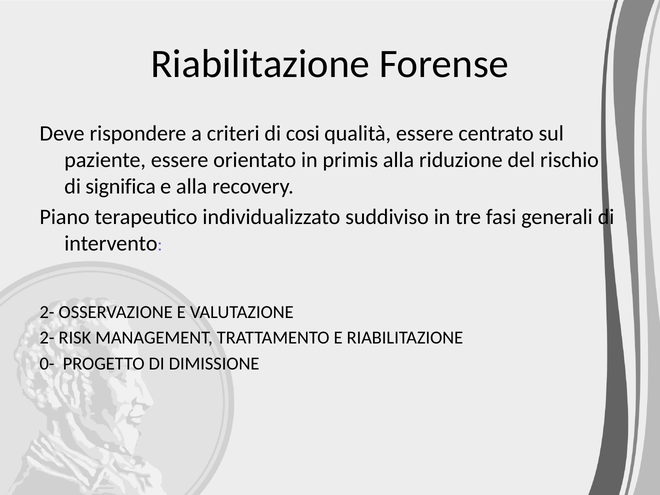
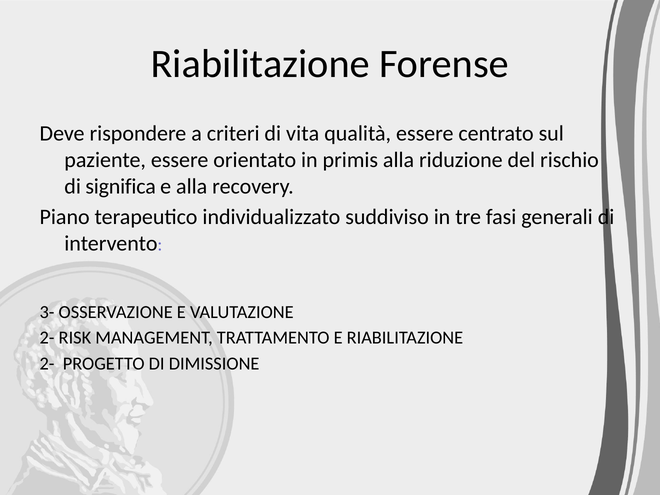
cosi: cosi -> vita
2- at (47, 312): 2- -> 3-
0- at (47, 364): 0- -> 2-
